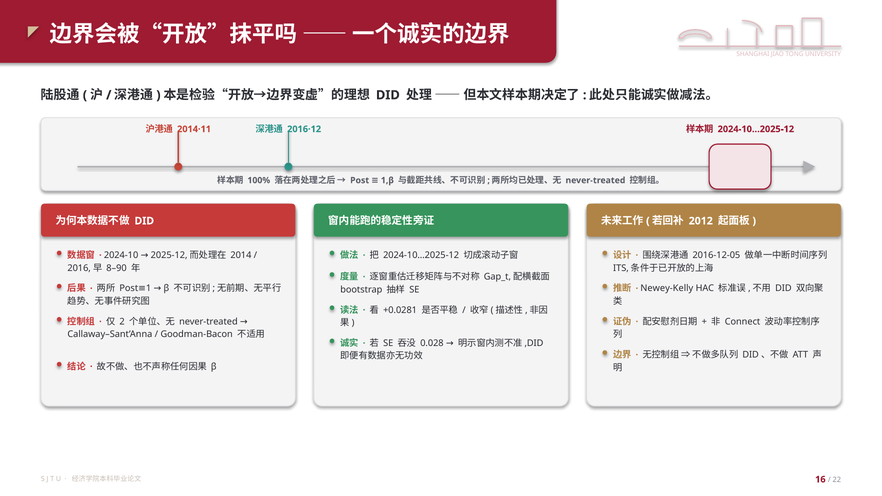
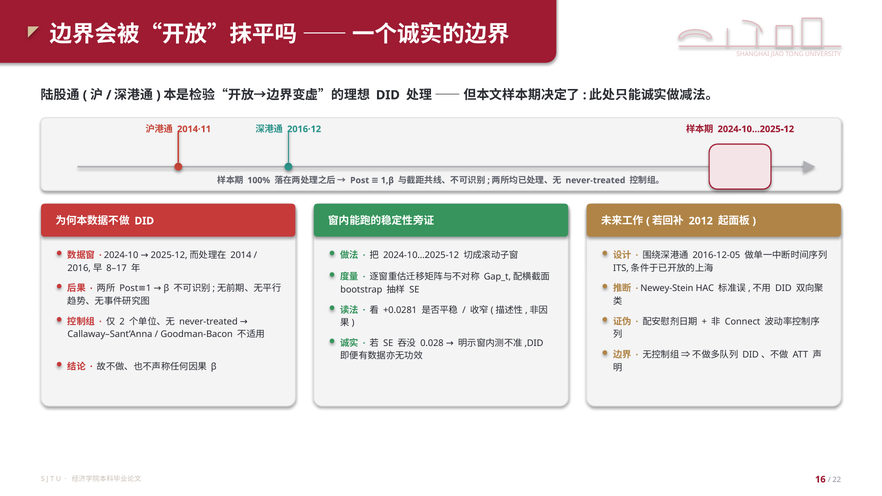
8–90: 8–90 -> 8–17
Newey-Kelly: Newey-Kelly -> Newey-Stein
